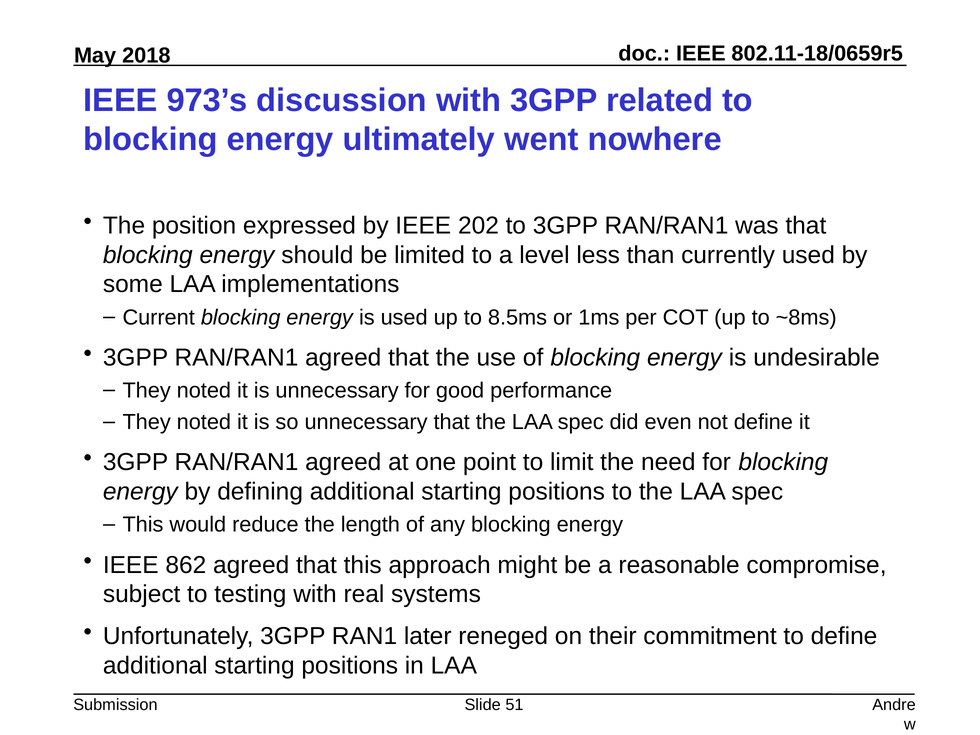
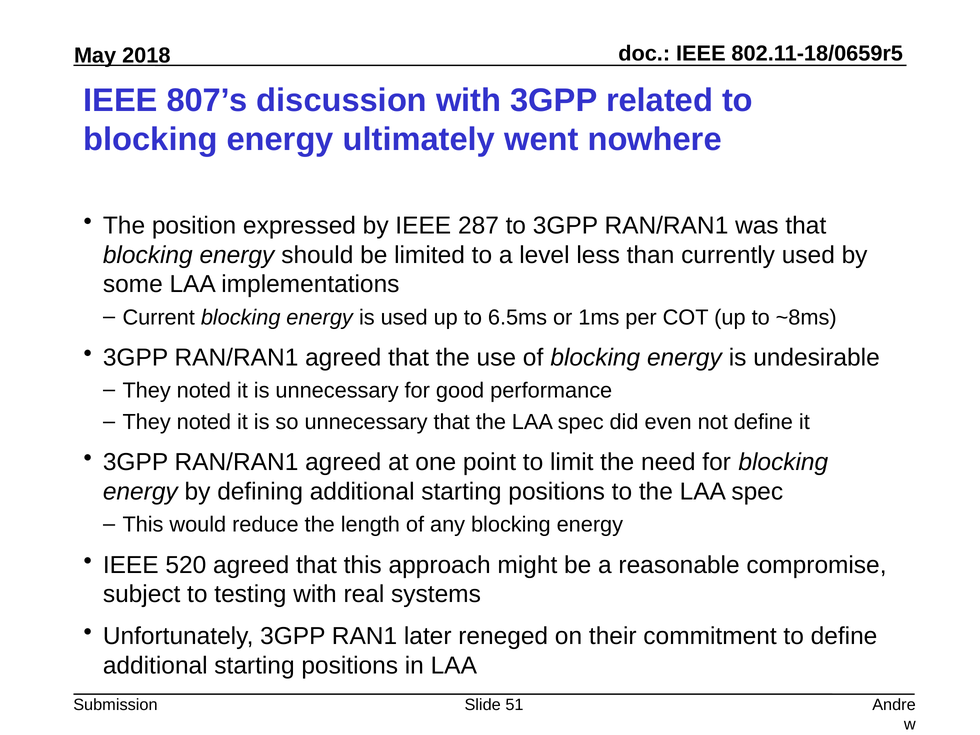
973’s: 973’s -> 807’s
202: 202 -> 287
8.5ms: 8.5ms -> 6.5ms
862: 862 -> 520
